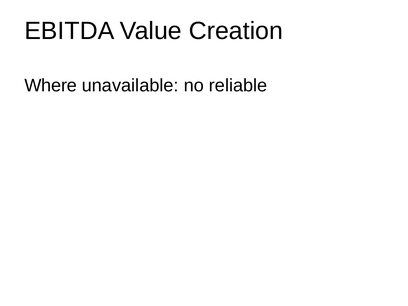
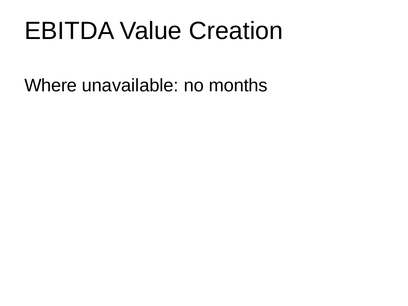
reliable: reliable -> months
